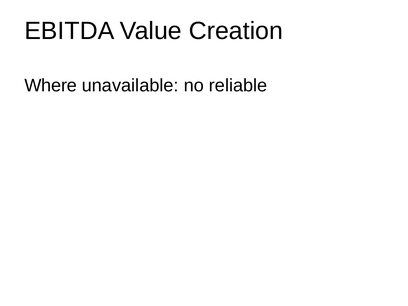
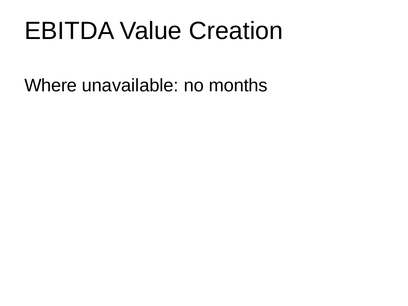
reliable: reliable -> months
